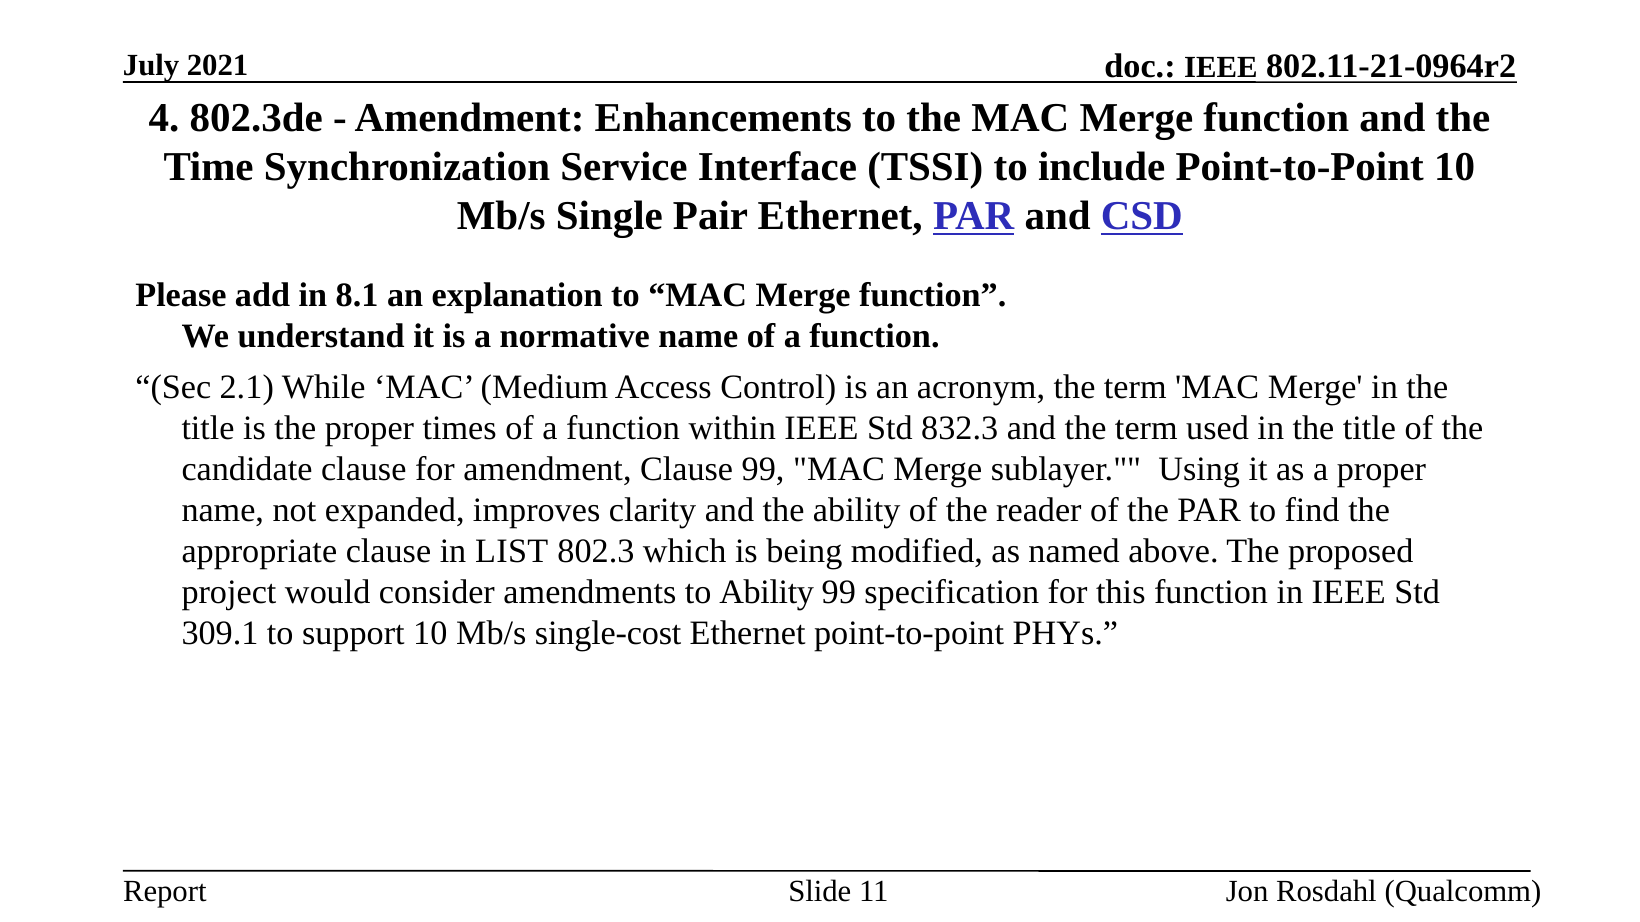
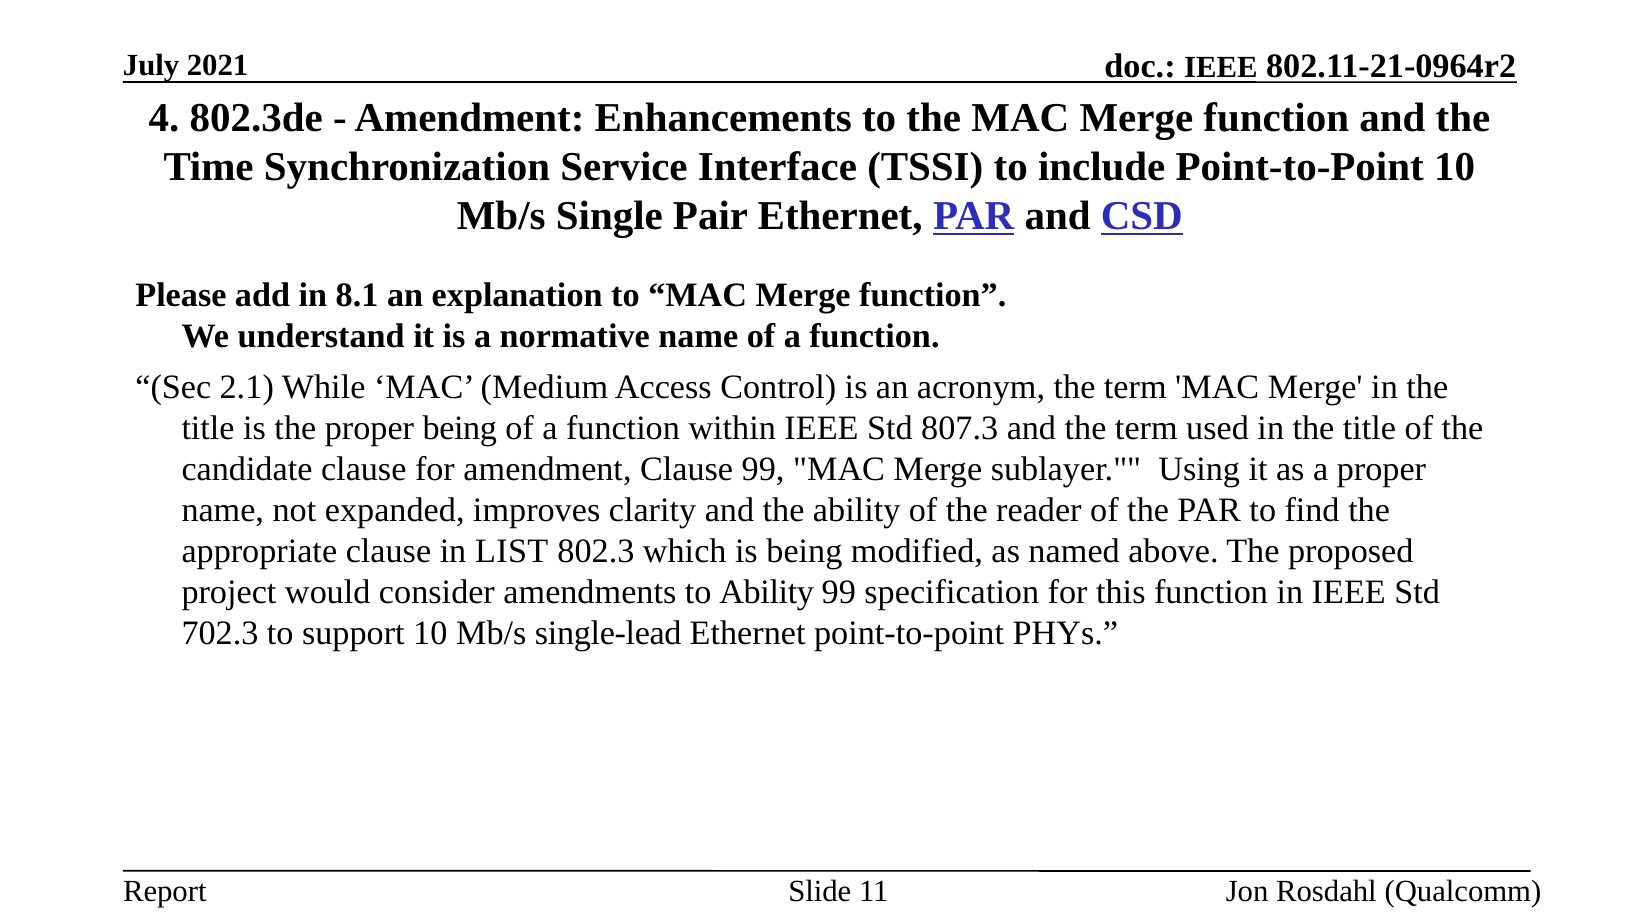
proper times: times -> being
832.3: 832.3 -> 807.3
309.1: 309.1 -> 702.3
single-cost: single-cost -> single-lead
